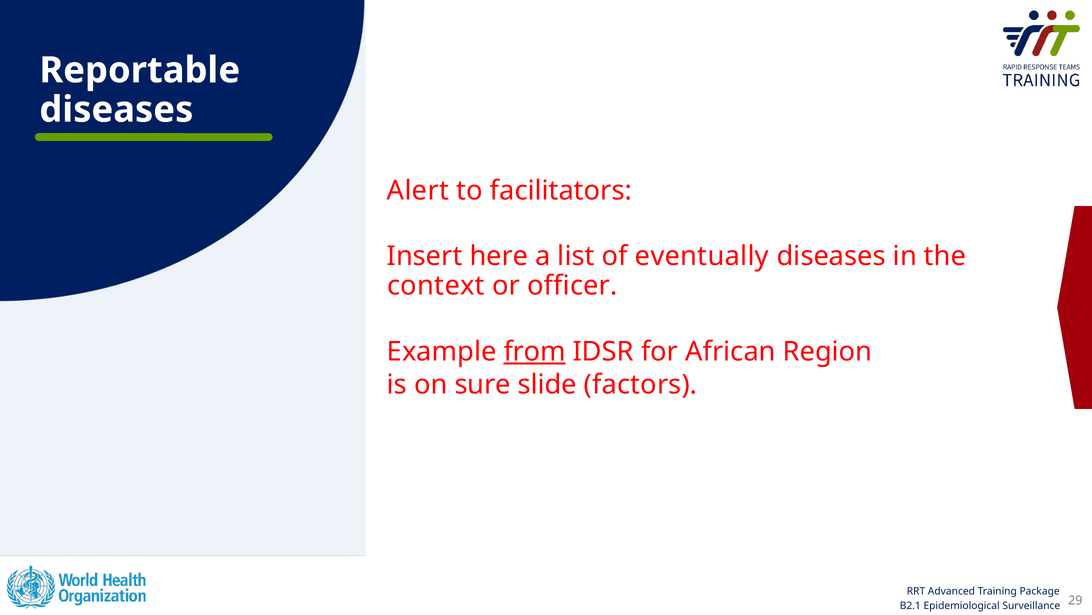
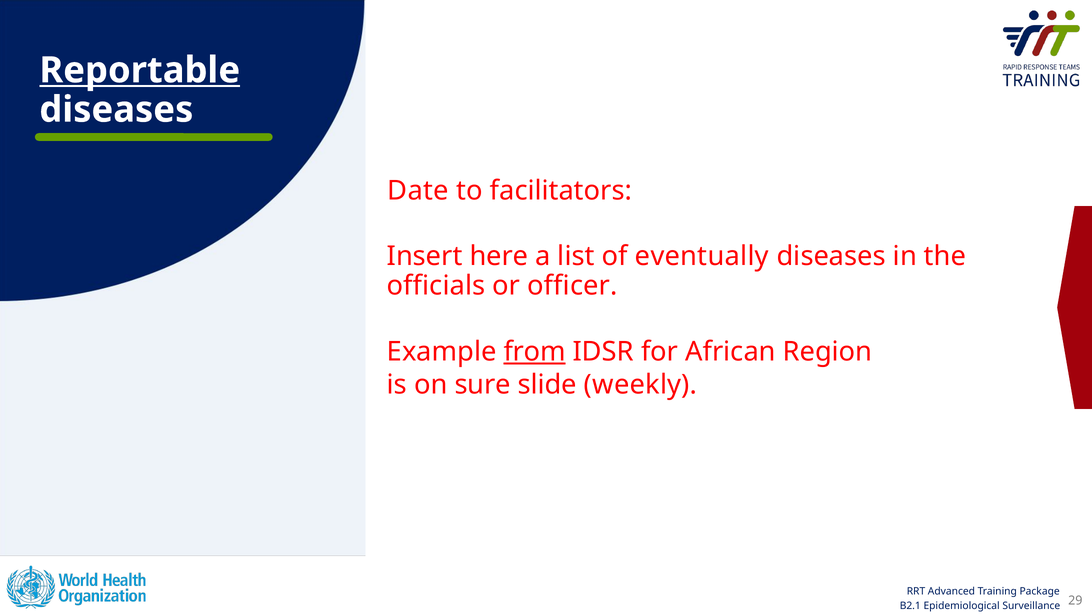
Reportable underline: none -> present
Alert: Alert -> Date
context: context -> officials
factors: factors -> weekly
